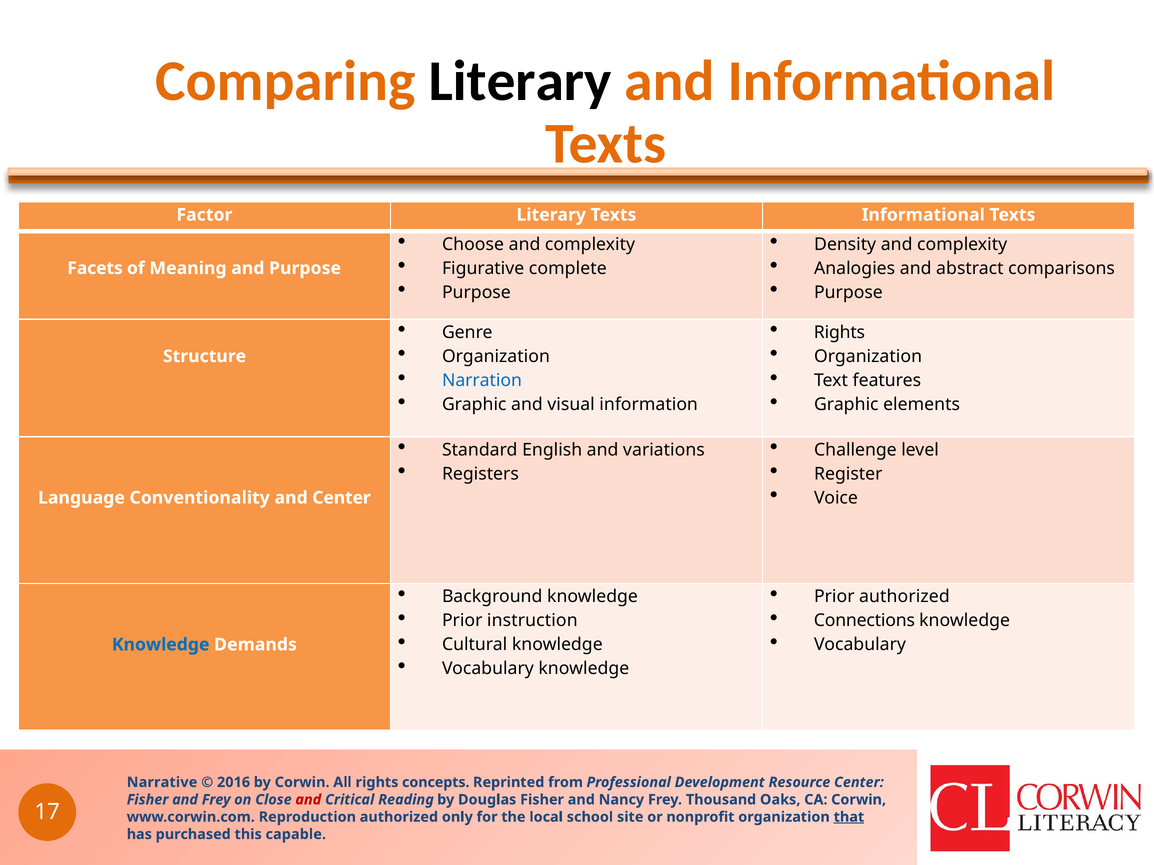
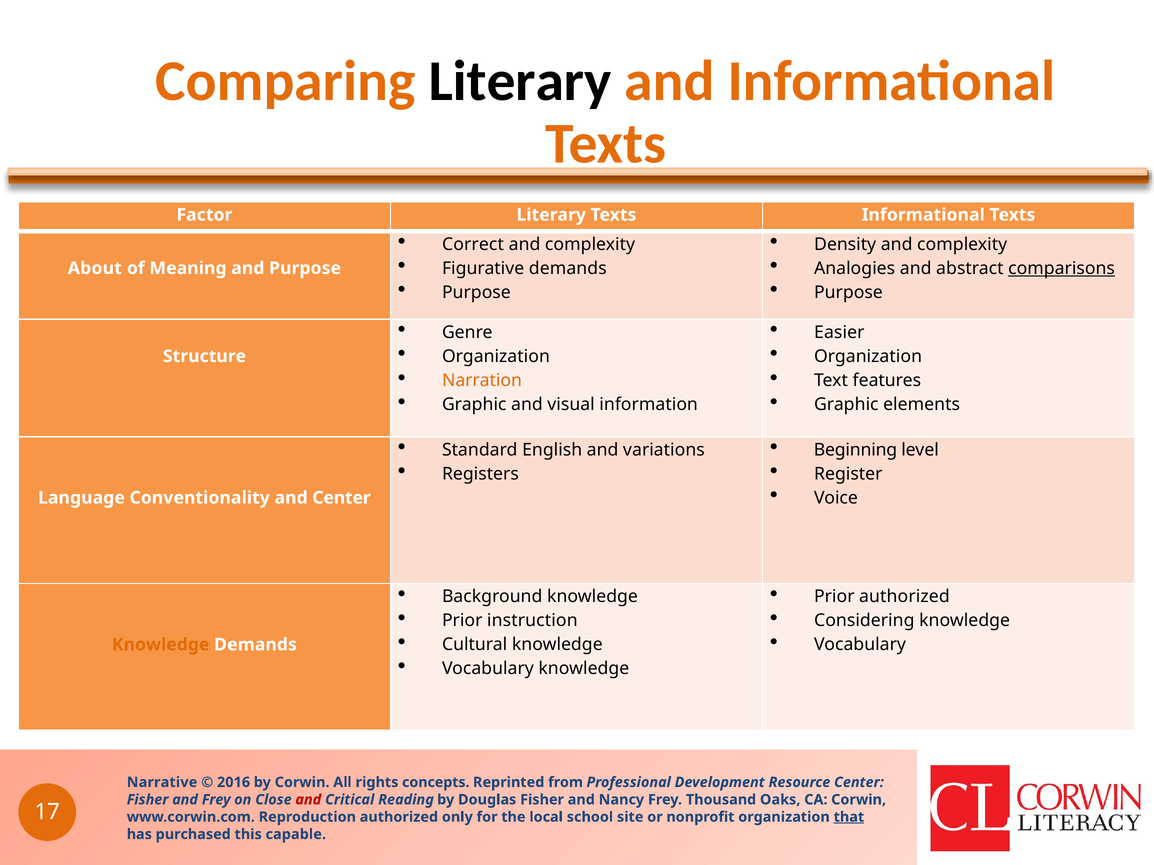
Choose: Choose -> Correct
Figurative complete: complete -> demands
comparisons underline: none -> present
Facets: Facets -> About
Rights at (839, 332): Rights -> Easier
Narration colour: blue -> orange
Challenge: Challenge -> Beginning
Connections: Connections -> Considering
Knowledge at (161, 645) colour: blue -> orange
